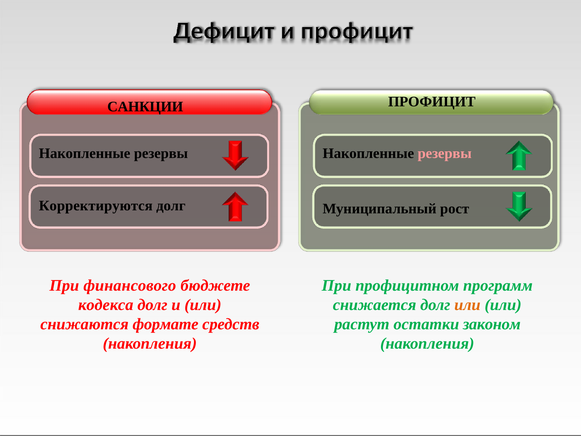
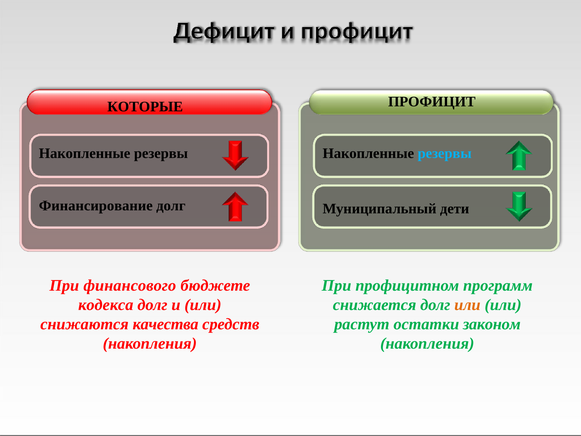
САНКЦИИ: САНКЦИИ -> КОТОРЫЕ
резервы at (445, 153) colour: pink -> light blue
Корректируются: Корректируются -> Финансирование
рост: рост -> дети
формате: формате -> качества
